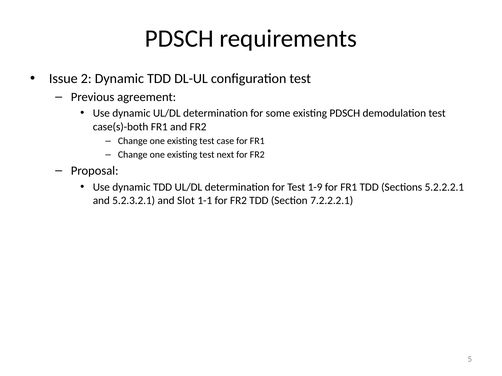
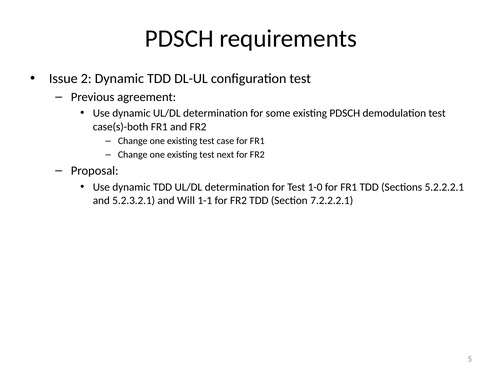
1-9: 1-9 -> 1-0
Slot: Slot -> Will
